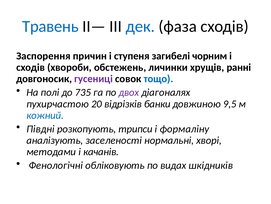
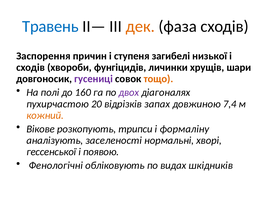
дек colour: blue -> orange
чорним: чорним -> низької
обстежень: обстежень -> фунгіцидів
ранні: ранні -> шари
тощо colour: blue -> orange
735: 735 -> 160
банки: банки -> запах
9,5: 9,5 -> 7,4
кожний colour: blue -> orange
Півдні: Півдні -> Вікове
методами: методами -> гессенської
качанів: качанів -> появою
